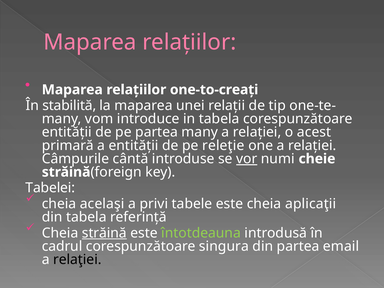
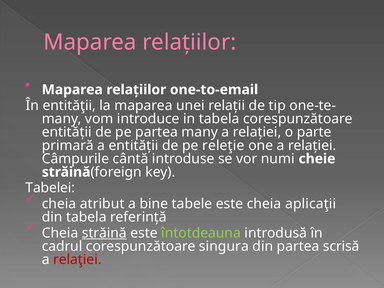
one-to-creaţi: one-to-creaţi -> one-to-email
În stabilită: stabilită -> entităţii
acest: acest -> parte
vor underline: present -> none
acelaşi: acelaşi -> atribut
privi: privi -> bine
email: email -> scrisă
relaţiei at (77, 260) colour: black -> red
